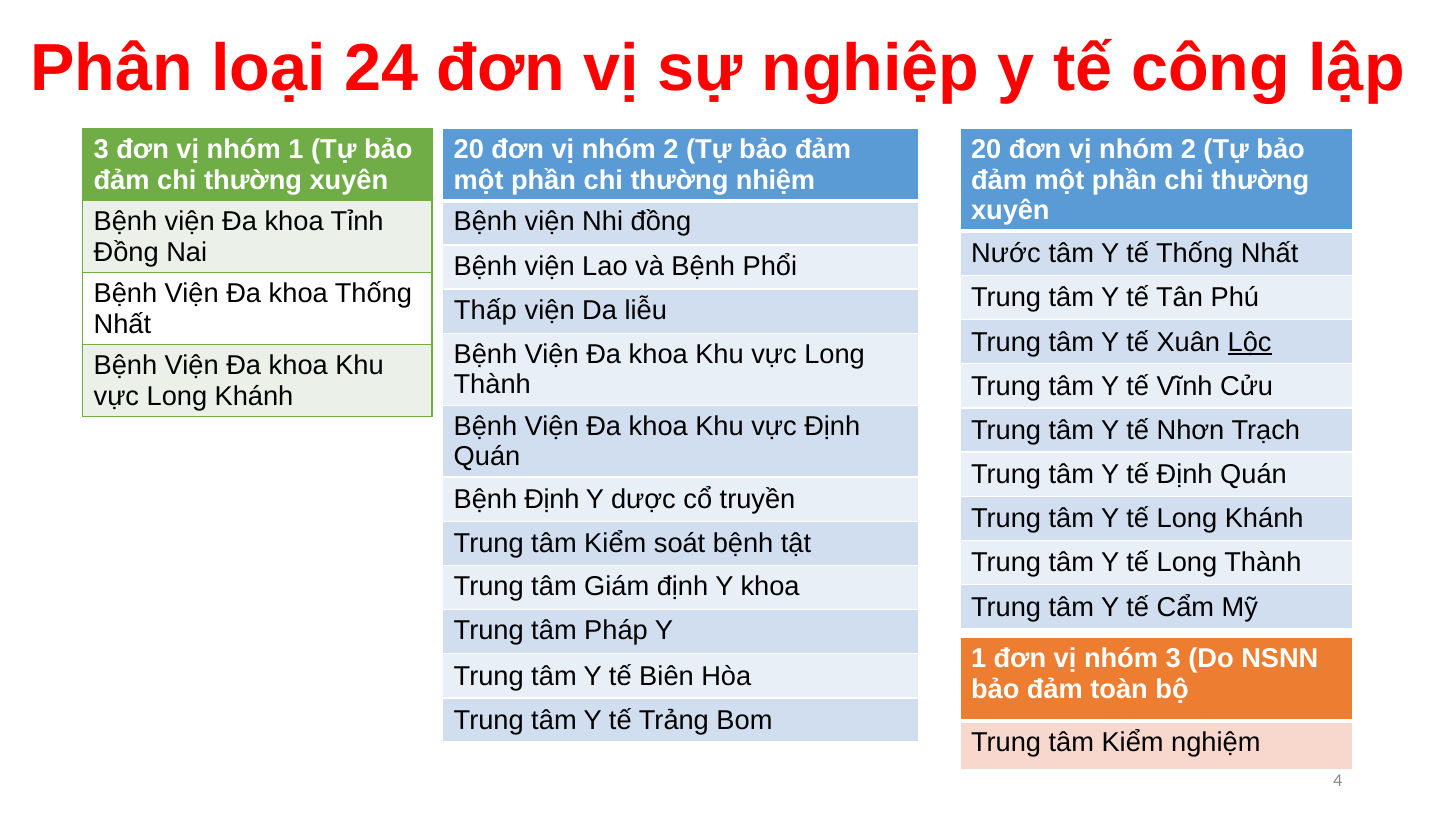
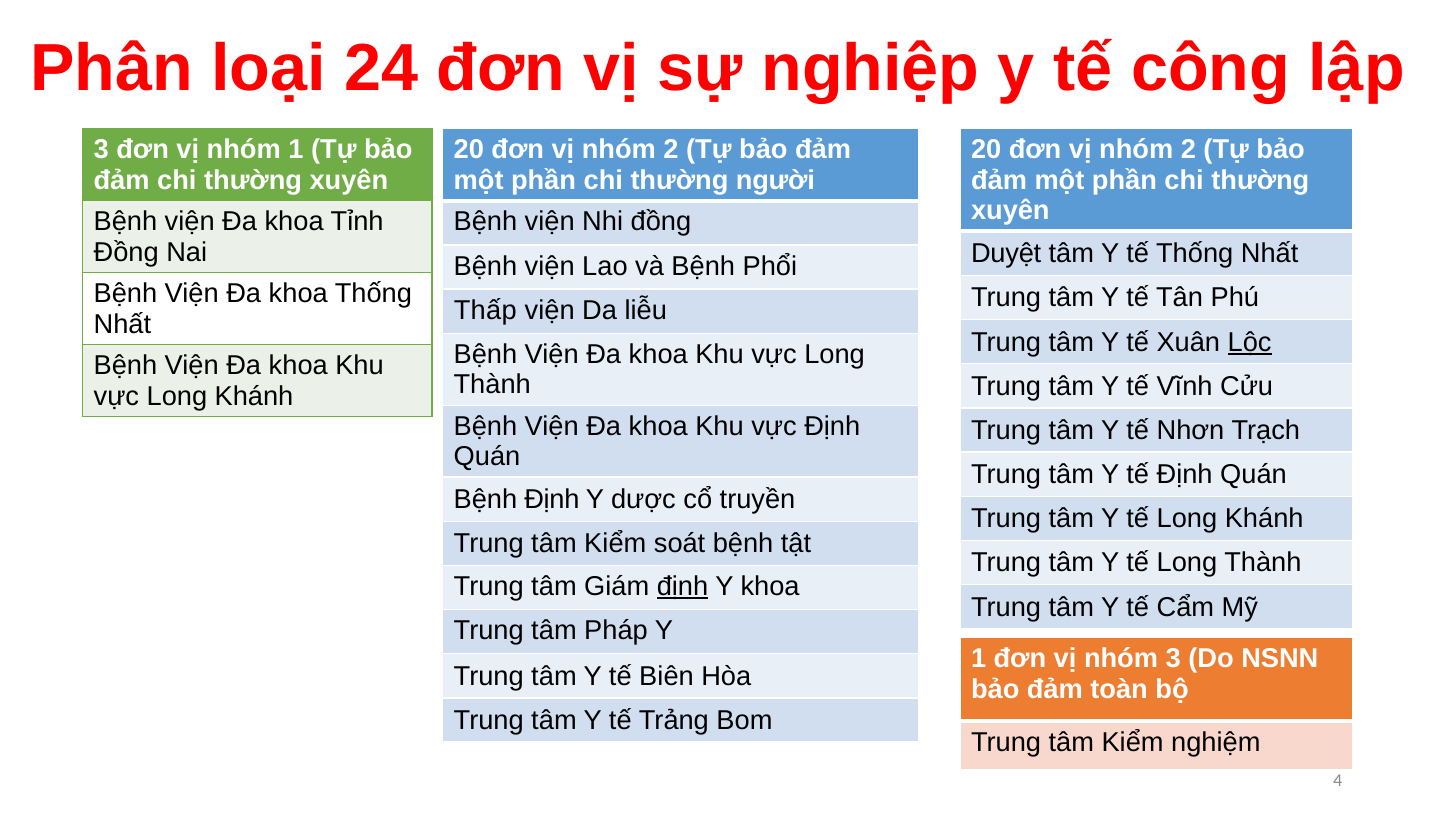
nhiệm: nhiệm -> người
Nước: Nước -> Duyệt
định at (683, 587) underline: none -> present
